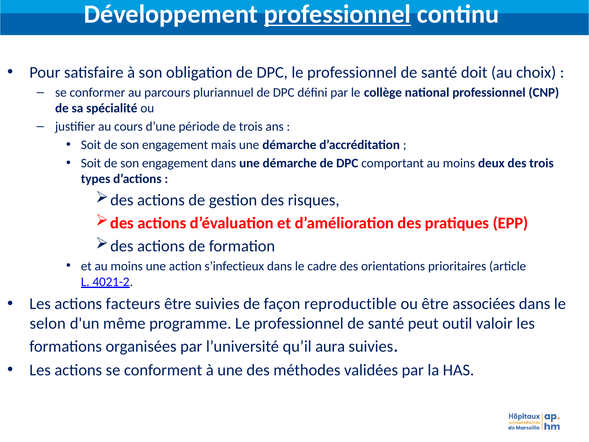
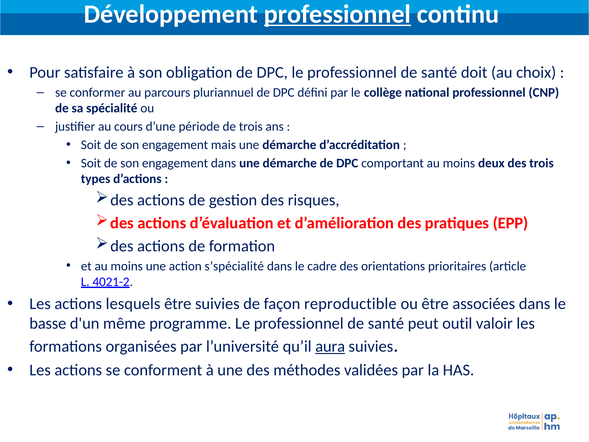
s’infectieux: s’infectieux -> s’spécialité
facteurs: facteurs -> lesquels
selon: selon -> basse
aura underline: none -> present
